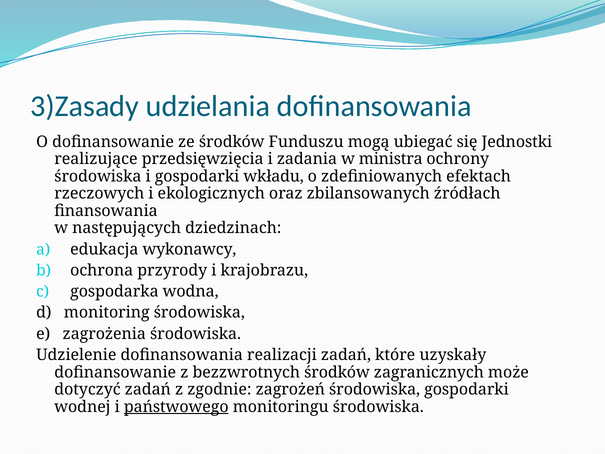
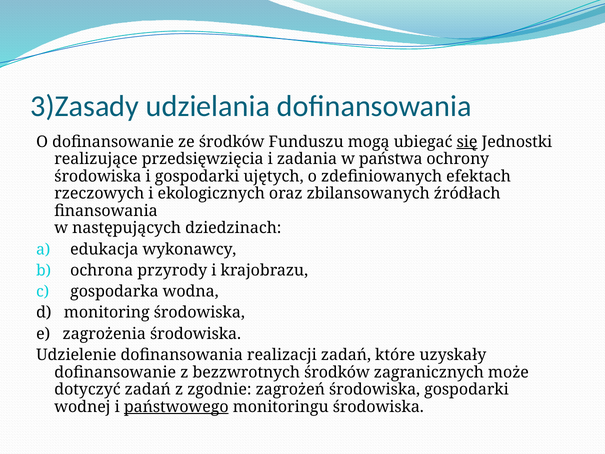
się underline: none -> present
ministra: ministra -> państwa
wkładu: wkładu -> ujętych
